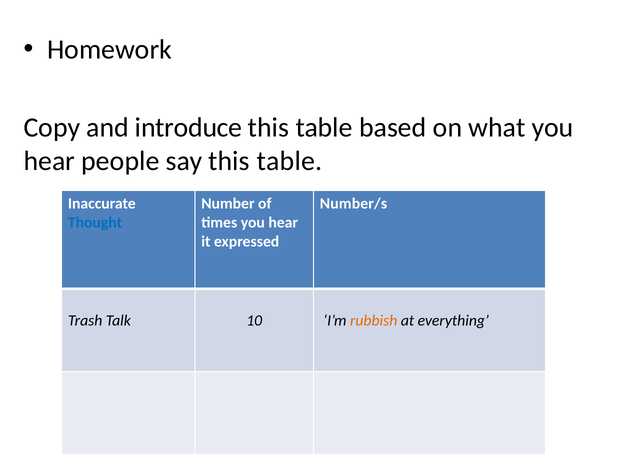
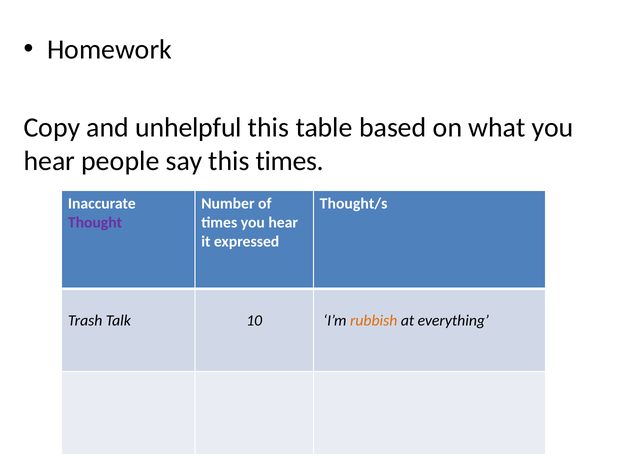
introduce: introduce -> unhelpful
say this table: table -> times
Number/s: Number/s -> Thought/s
Thought colour: blue -> purple
